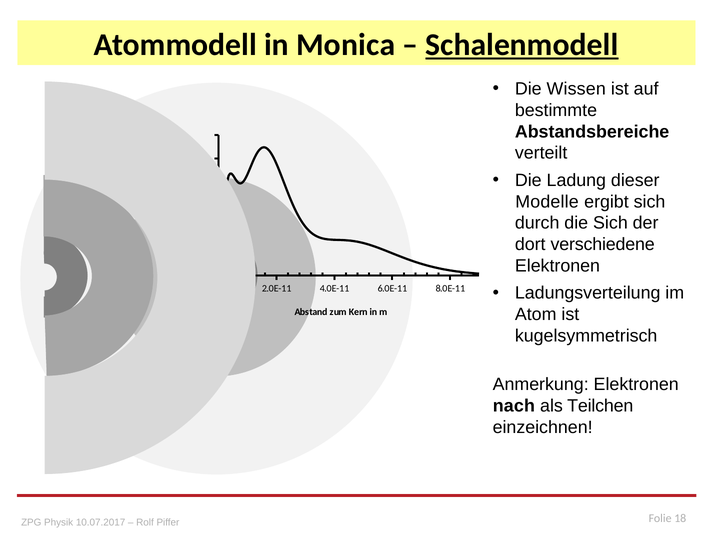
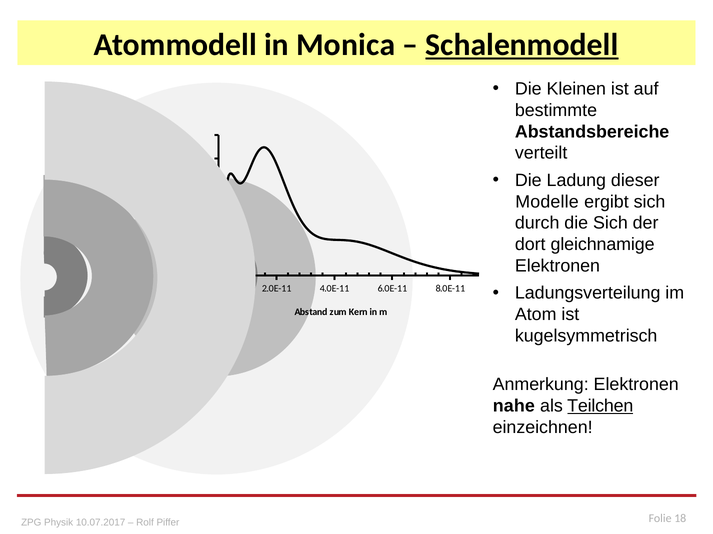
Wissen: Wissen -> Kleinen
verschiedene: verschiedene -> gleichnamige
nach: nach -> nahe
Teilchen underline: none -> present
